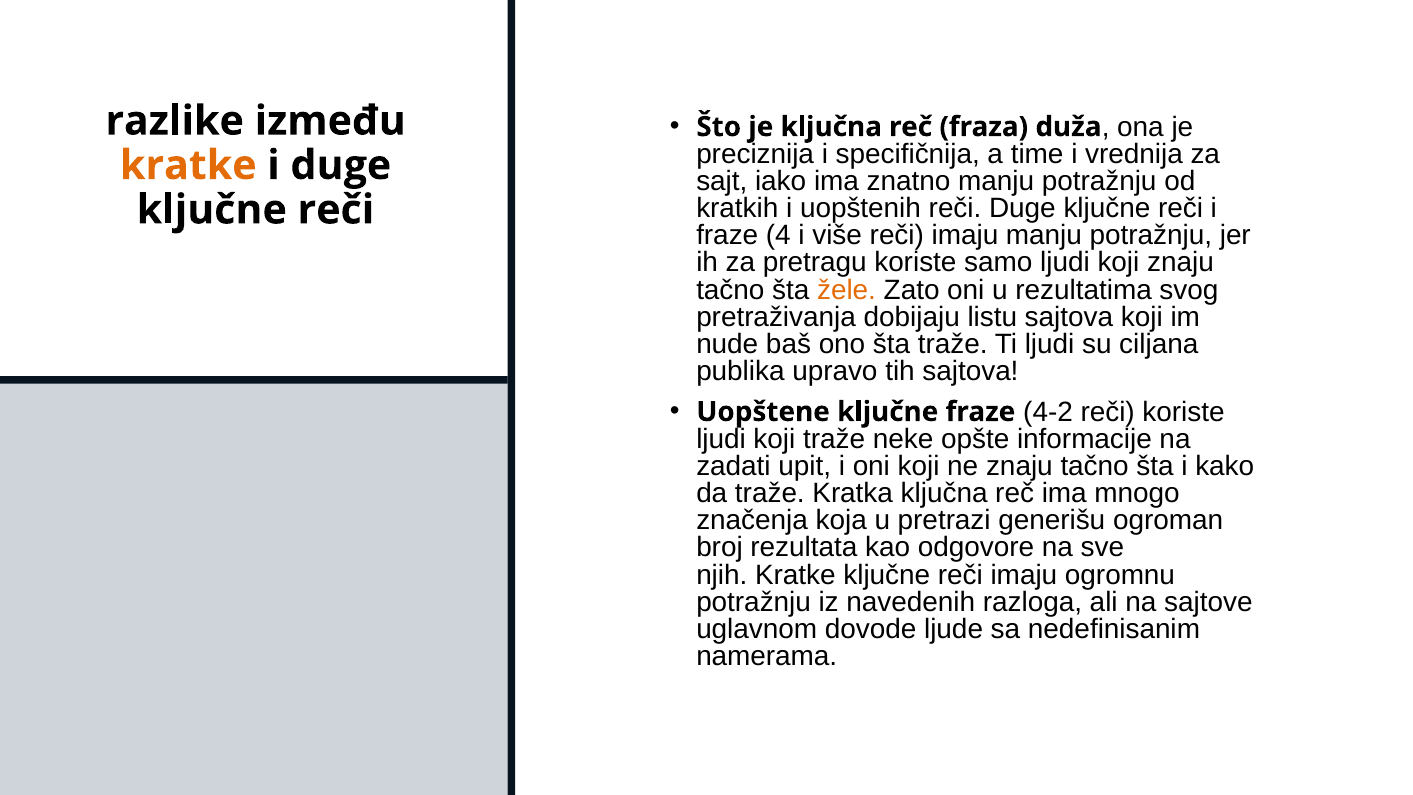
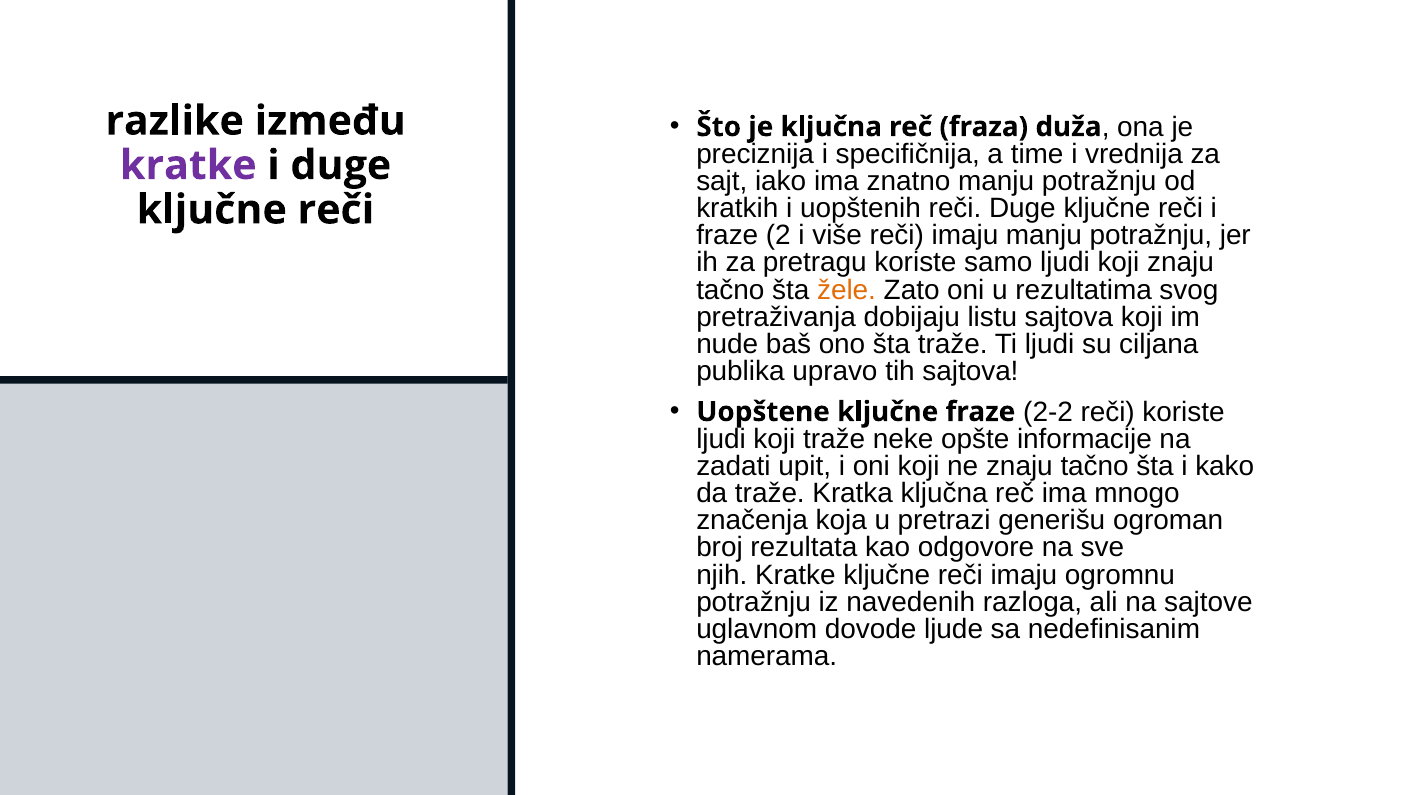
kratke at (188, 165) colour: orange -> purple
4: 4 -> 2
4-2: 4-2 -> 2-2
